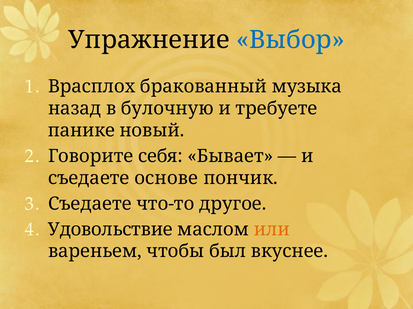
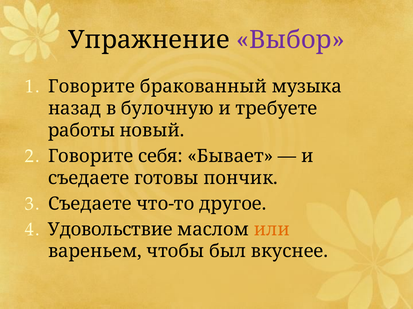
Выбор colour: blue -> purple
Врасплох at (92, 87): Врасплох -> Говорите
панике: панике -> работы
основе: основе -> готовы
